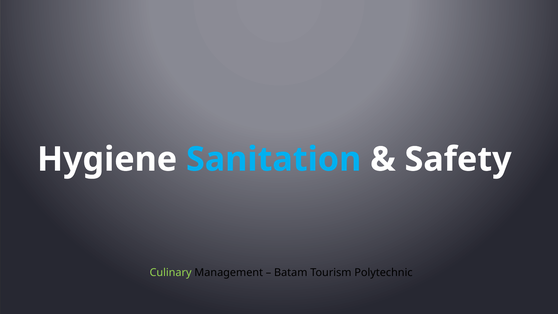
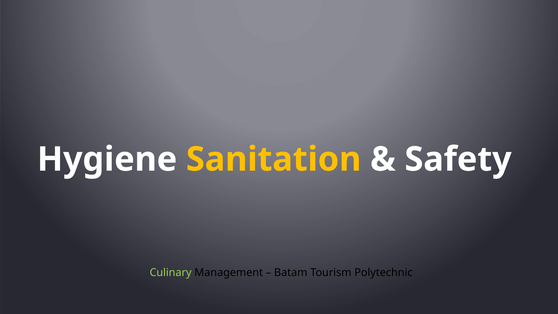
Sanitation colour: light blue -> yellow
